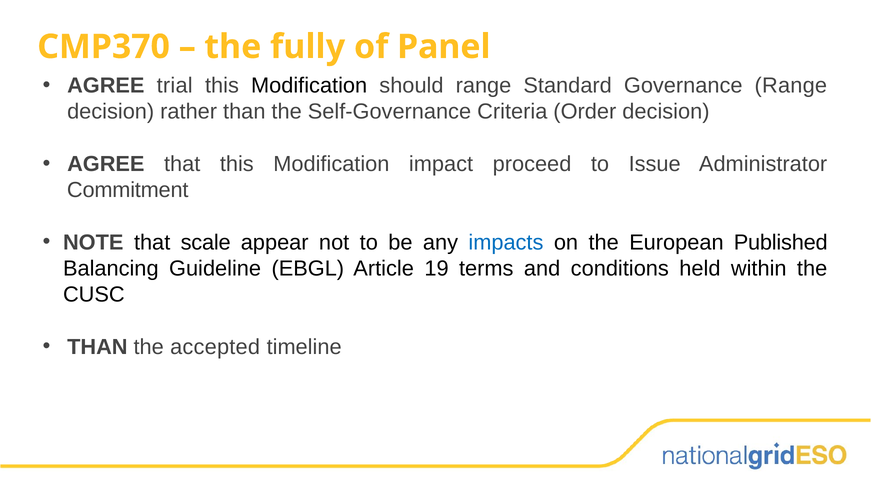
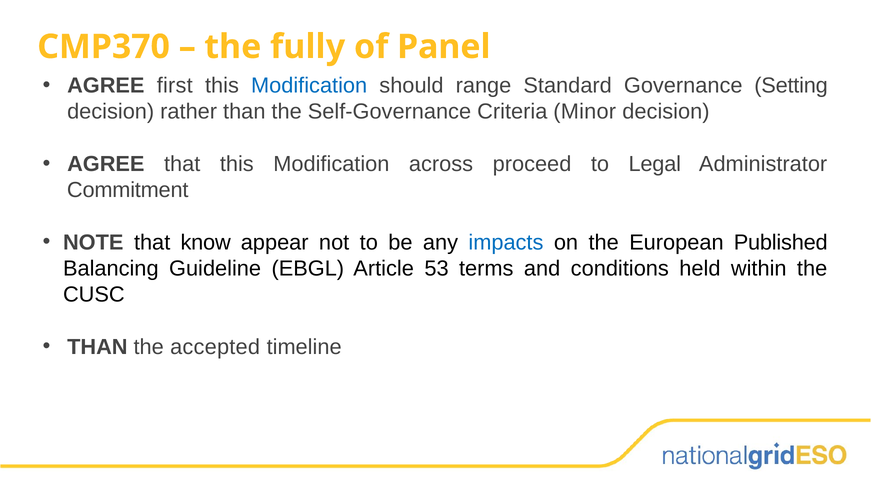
trial: trial -> first
Modification at (309, 86) colour: black -> blue
Governance Range: Range -> Setting
Order: Order -> Minor
impact: impact -> across
Issue: Issue -> Legal
scale: scale -> know
19: 19 -> 53
